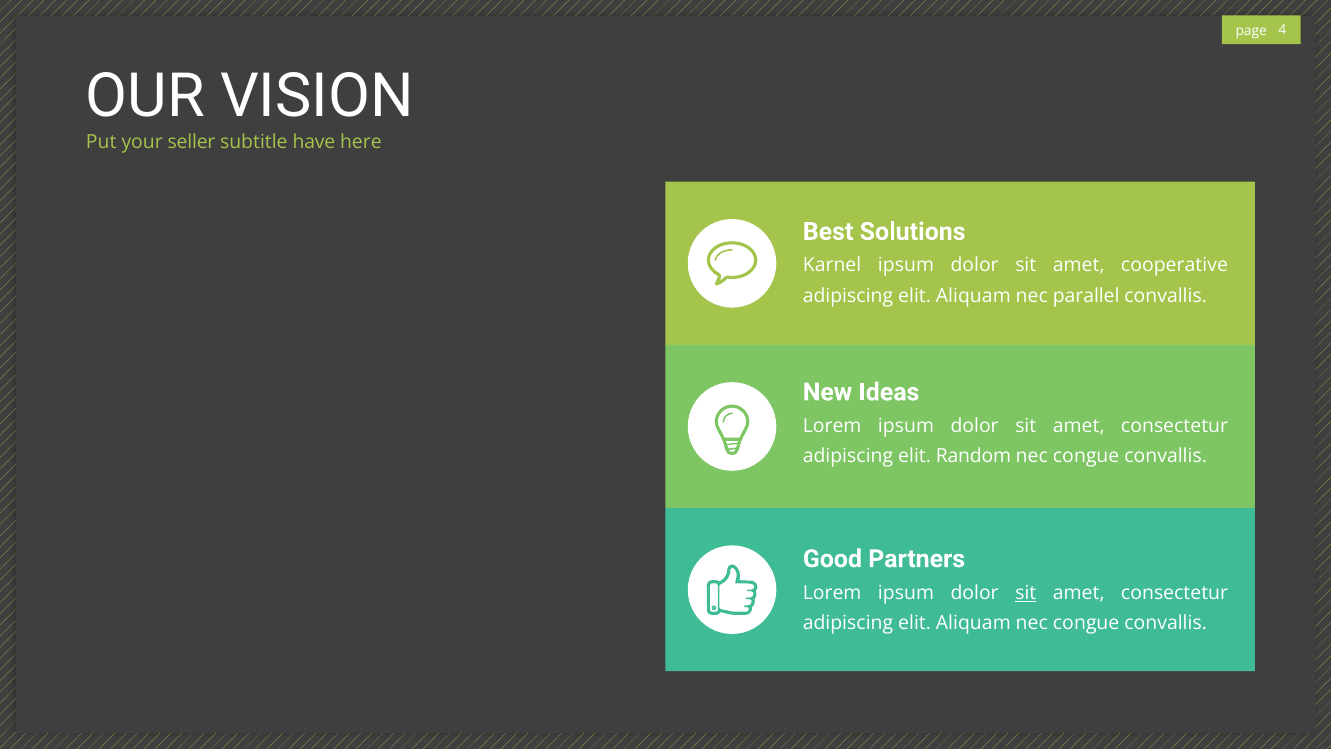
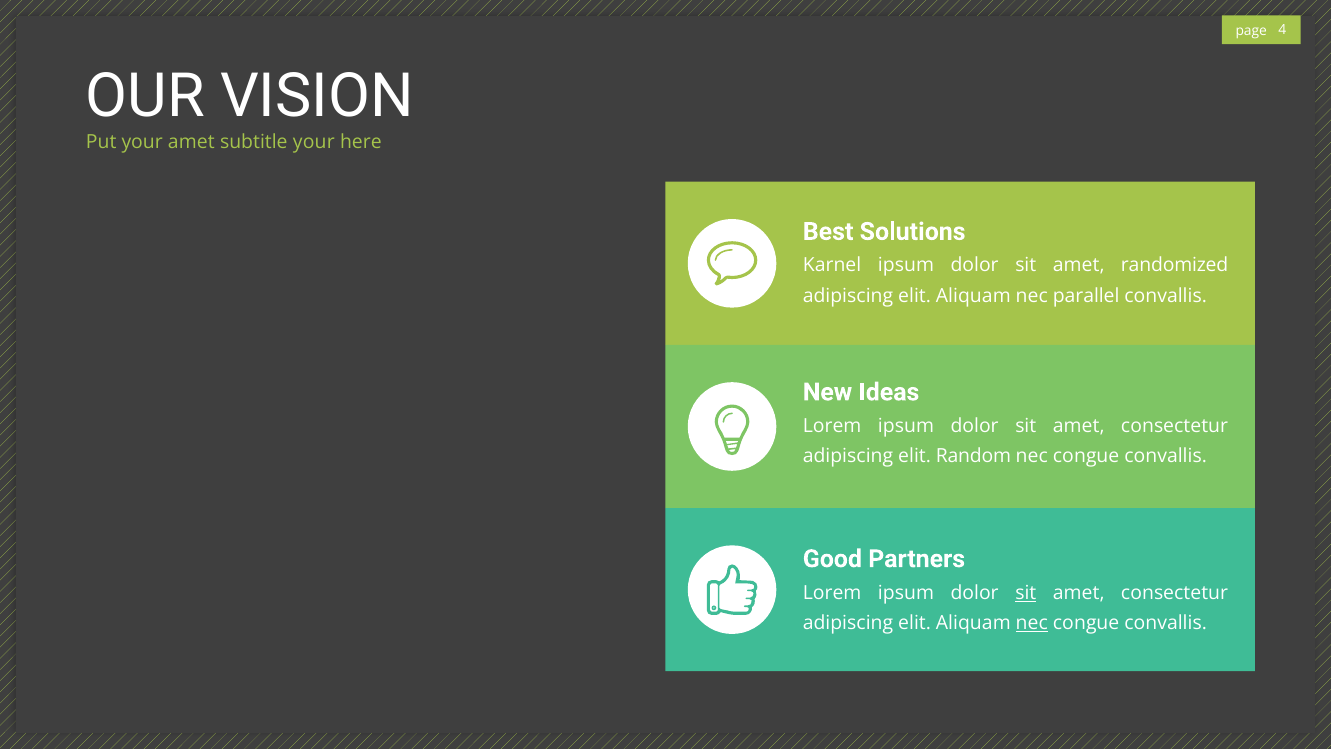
your seller: seller -> amet
subtitle have: have -> your
cooperative: cooperative -> randomized
nec at (1032, 623) underline: none -> present
